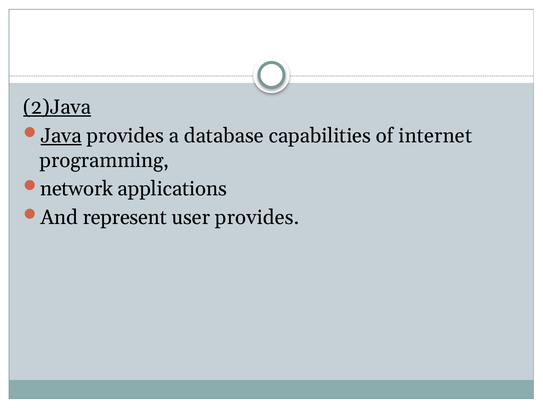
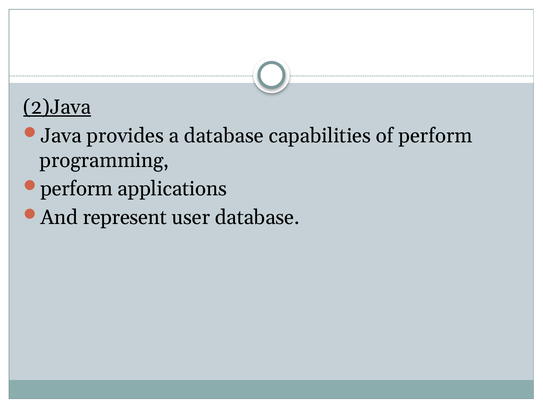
Java underline: present -> none
of internet: internet -> perform
network at (77, 189): network -> perform
user provides: provides -> database
